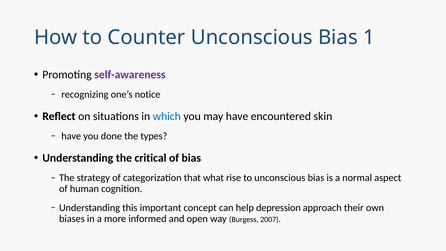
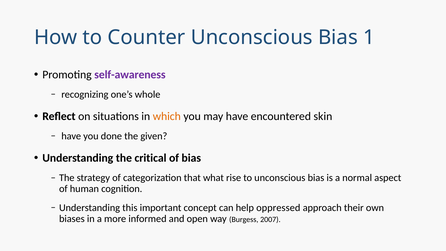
notice: notice -> whole
which colour: blue -> orange
types: types -> given
depression: depression -> oppressed
